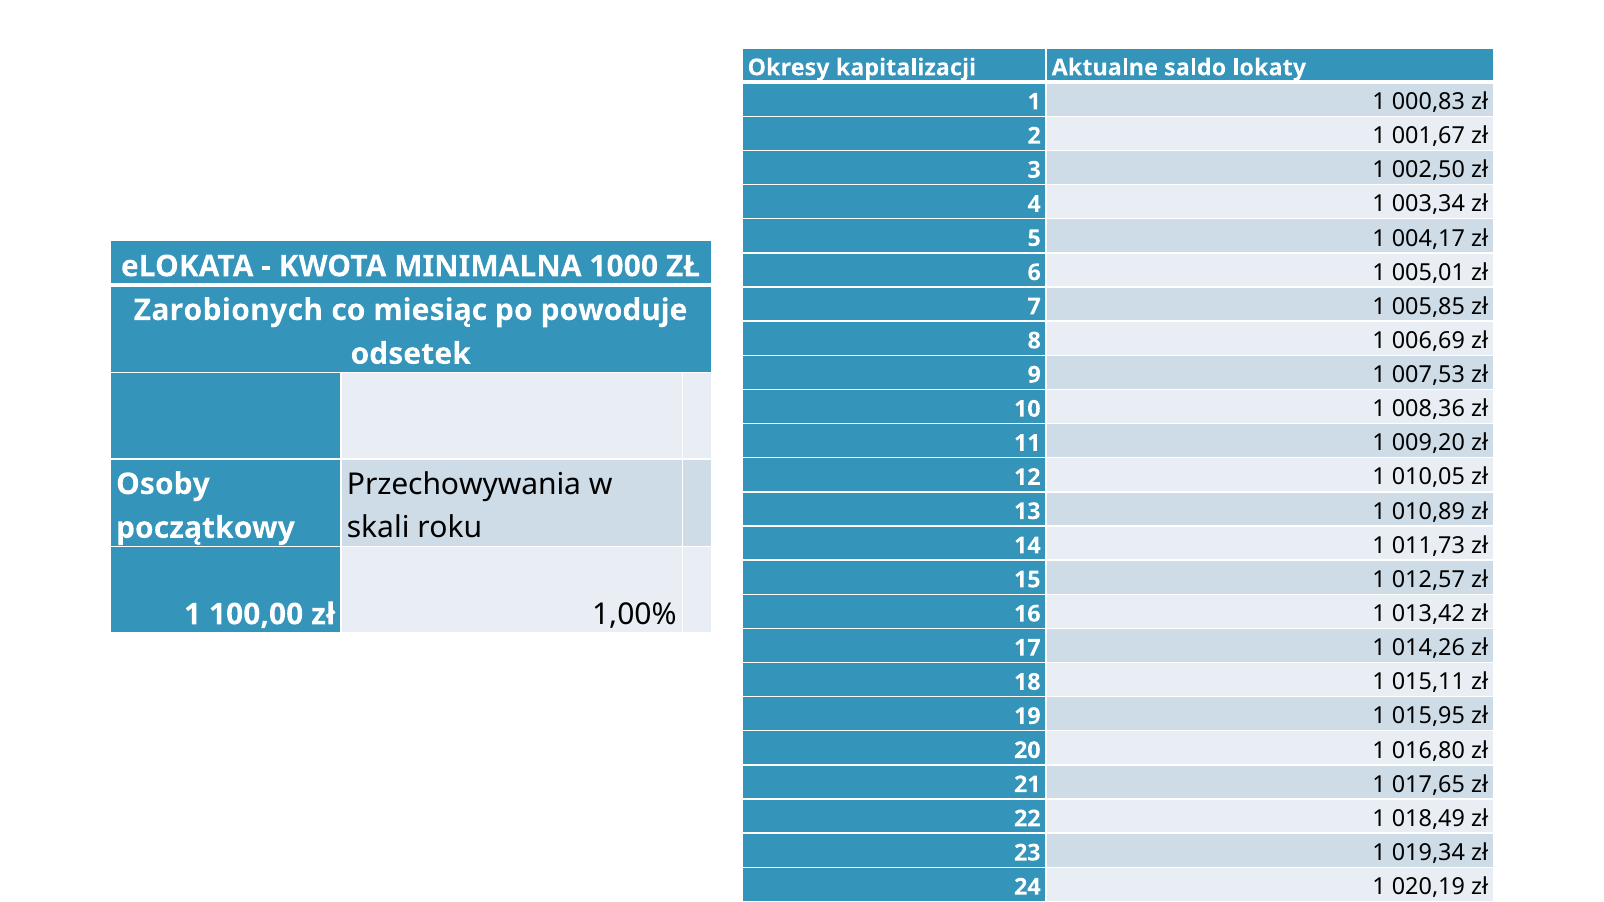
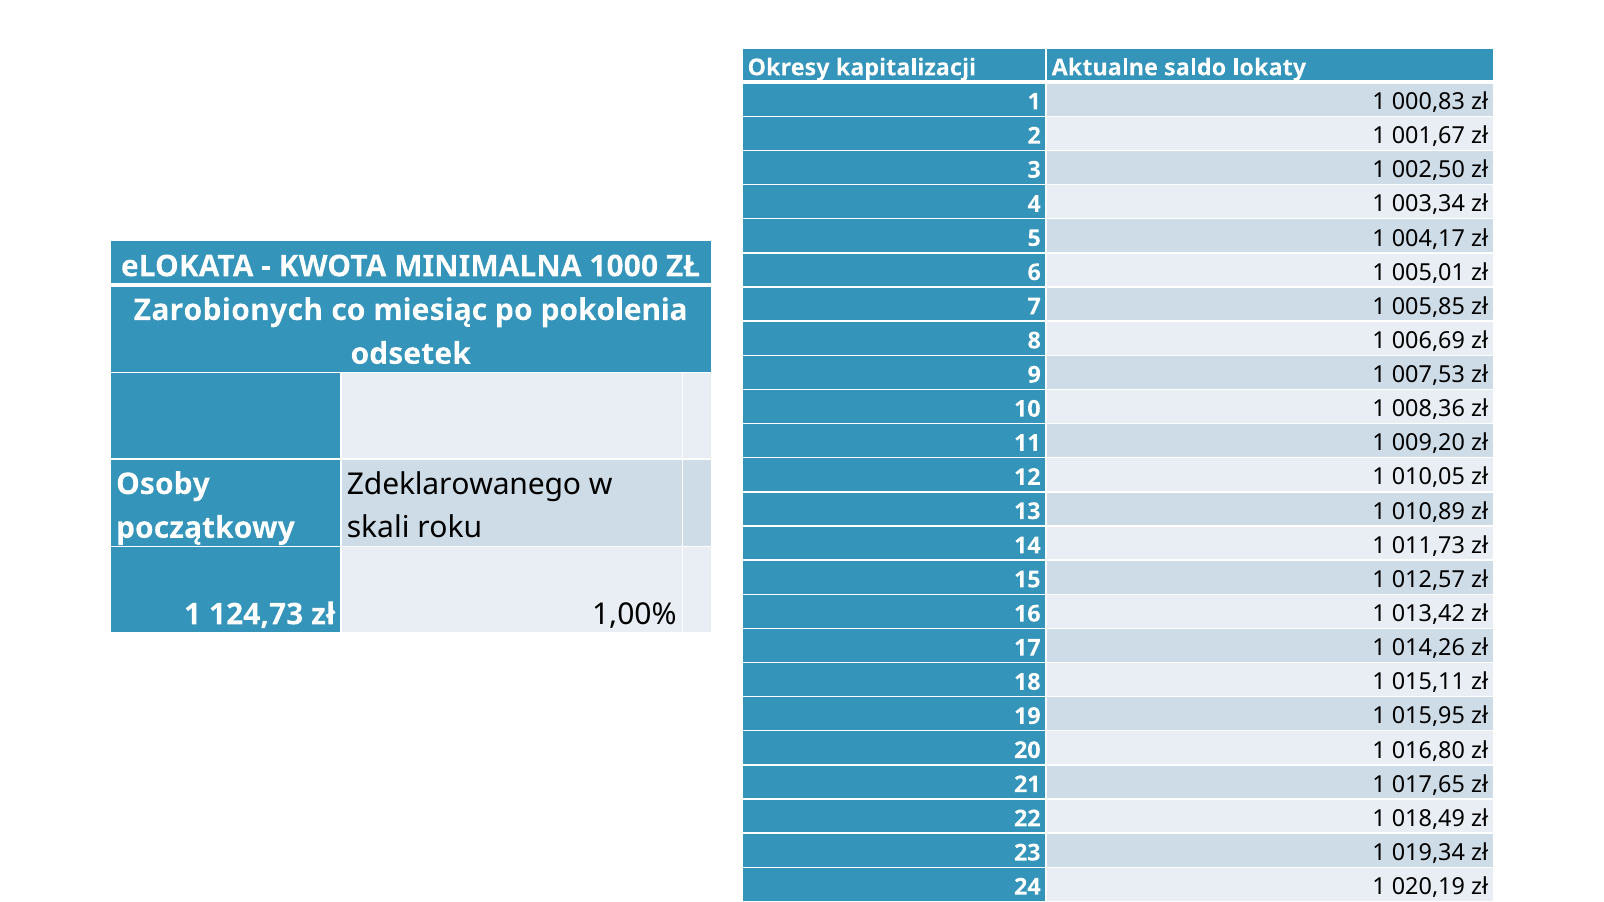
powoduje: powoduje -> pokolenia
Przechowywania: Przechowywania -> Zdeklarowanego
100,00: 100,00 -> 124,73
